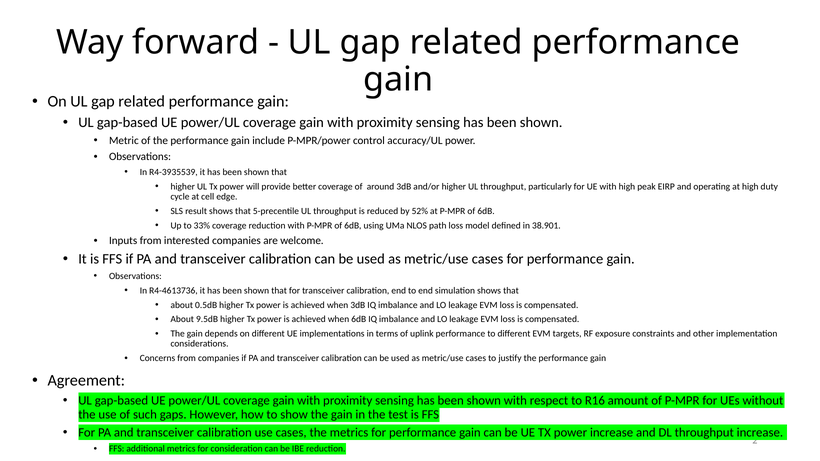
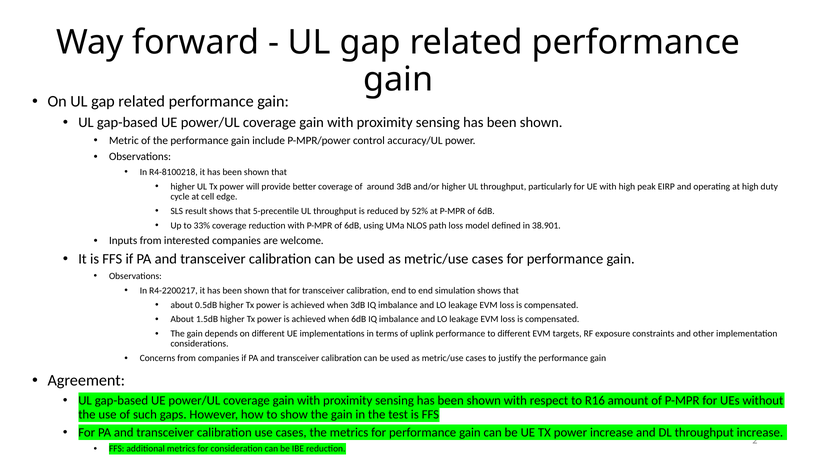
R4-3935539: R4-3935539 -> R4-8100218
R4-4613736: R4-4613736 -> R4-2200217
9.5dB: 9.5dB -> 1.5dB
